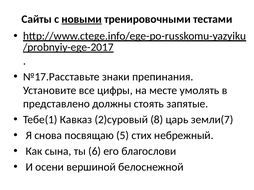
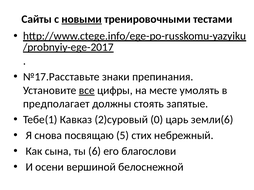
все underline: none -> present
представлено: представлено -> предполагает
8: 8 -> 0
земли(7: земли(7 -> земли(6
